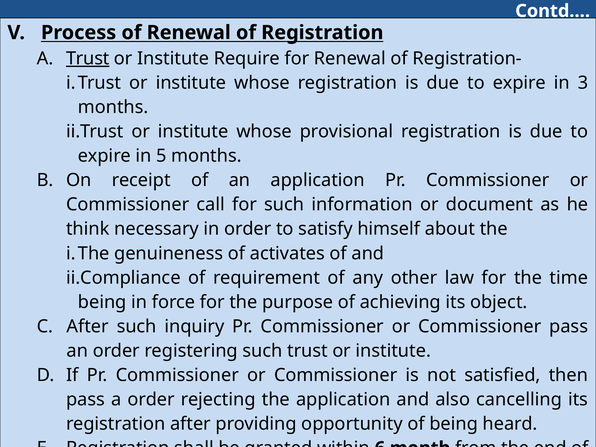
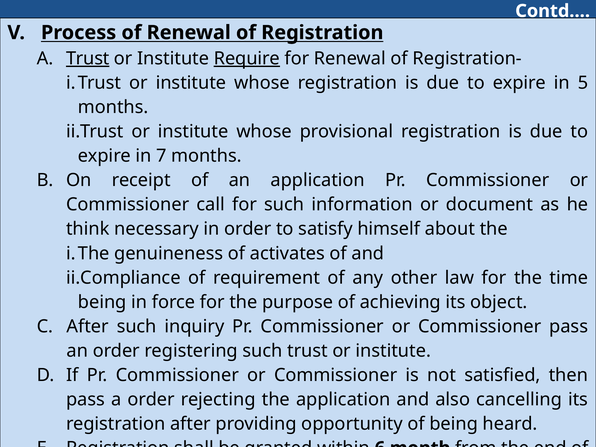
Require underline: none -> present
3: 3 -> 5
5: 5 -> 7
